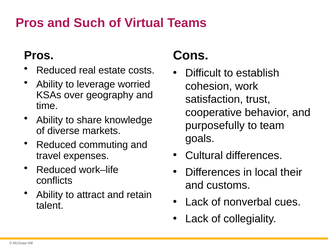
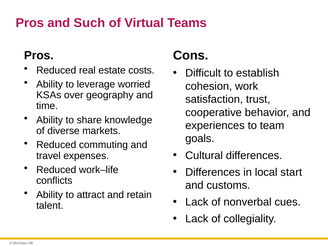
purposefully: purposefully -> experiences
their: their -> start
